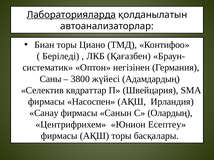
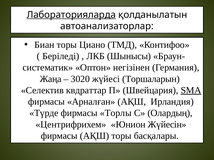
Қағазбен: Қағазбен -> Шынысы
Саны: Саны -> Жаңа
3800: 3800 -> 3020
Адамдардың: Адамдардың -> Торшаларын
SMA underline: none -> present
Насоспен: Насоспен -> Арналған
Санау: Санау -> Түрде
Санын: Санын -> Торлы
Есептеу: Есептеу -> Жүйесін
